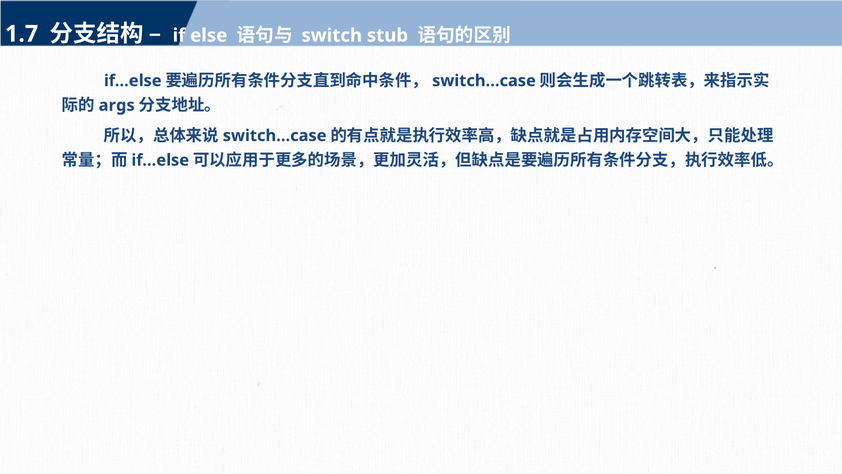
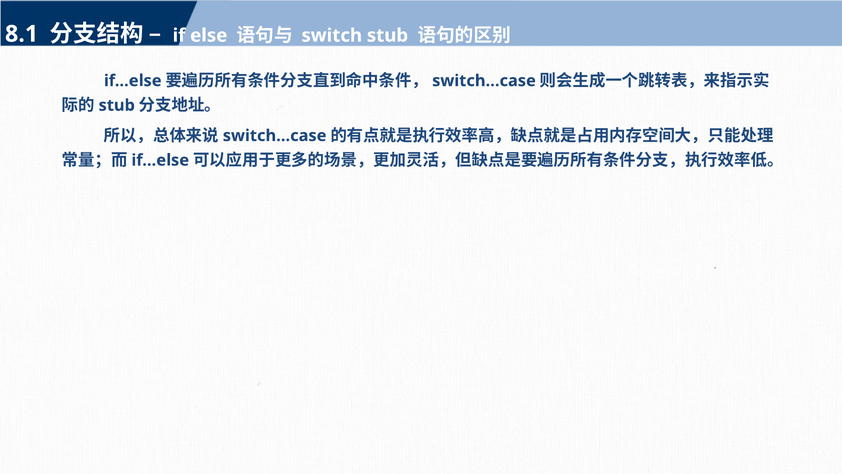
1.7: 1.7 -> 8.1
args at (117, 105): args -> stub
